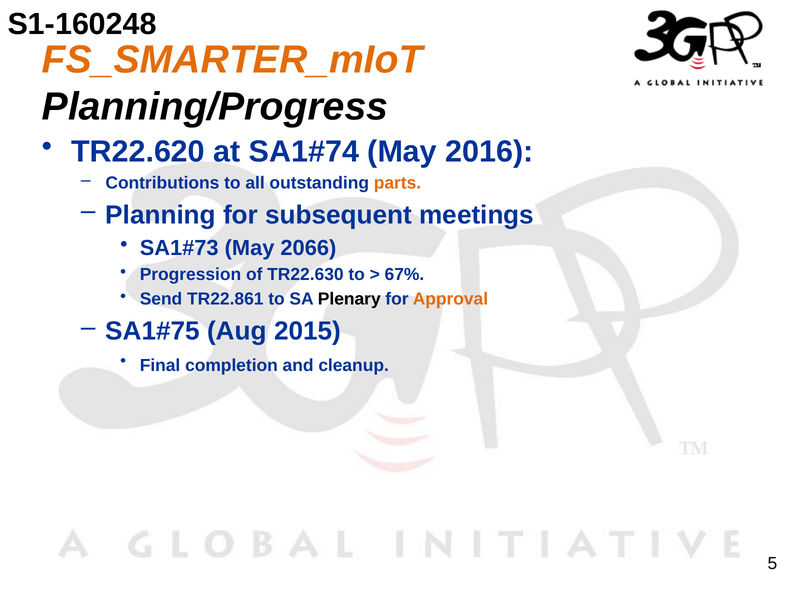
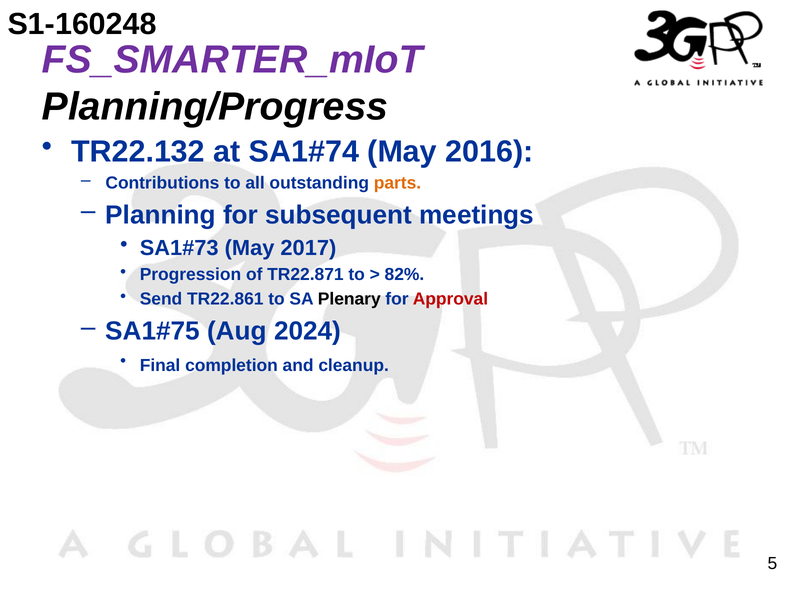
FS_SMARTER_mIoT colour: orange -> purple
TR22.620: TR22.620 -> TR22.132
2066: 2066 -> 2017
TR22.630: TR22.630 -> TR22.871
67%: 67% -> 82%
Approval colour: orange -> red
2015: 2015 -> 2024
